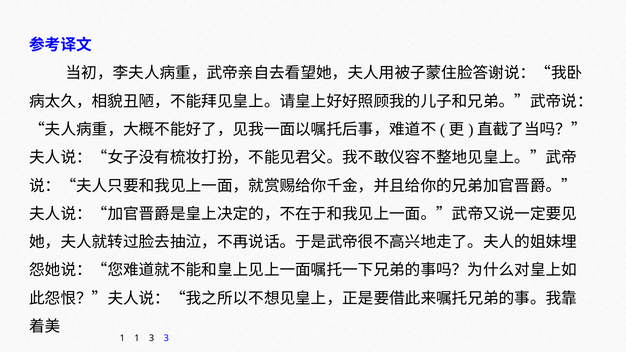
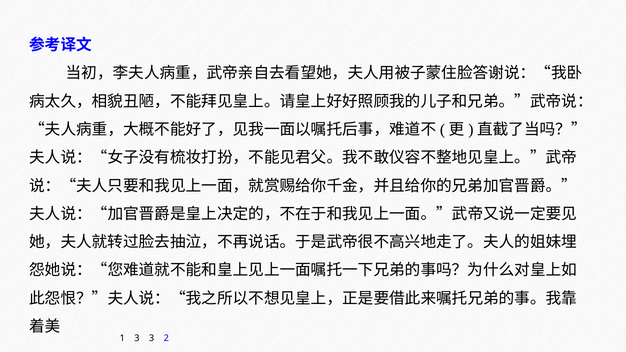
1 1: 1 -> 3
3 3: 3 -> 2
